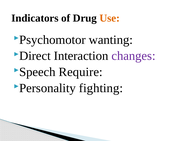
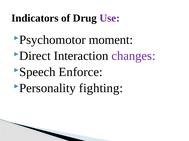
Use colour: orange -> purple
wanting: wanting -> moment
Require: Require -> Enforce
